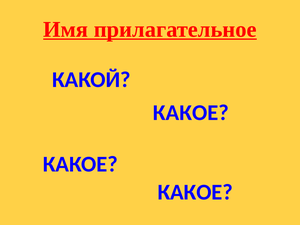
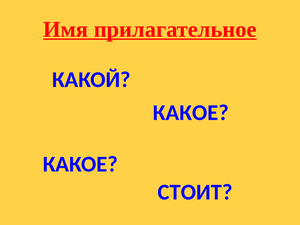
КАКОЕ at (195, 192): КАКОЕ -> СТОИТ
